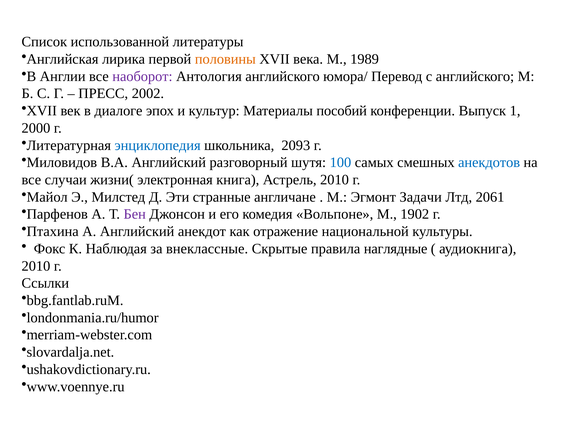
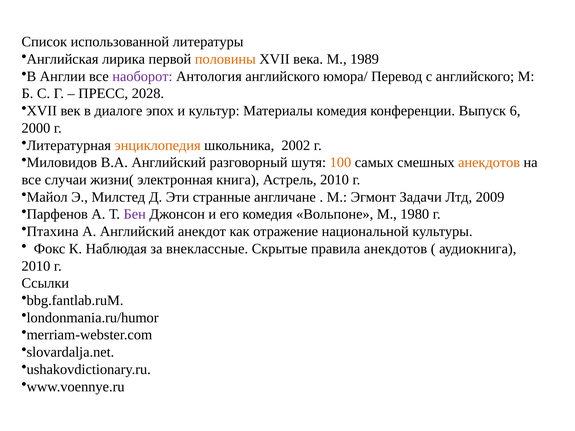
2002: 2002 -> 2028
Материалы пособий: пособий -> комедия
1: 1 -> 6
энциклопедия colour: blue -> orange
2093: 2093 -> 2002
100 colour: blue -> orange
анекдотов at (489, 163) colour: blue -> orange
2061: 2061 -> 2009
1902: 1902 -> 1980
правила наглядные: наглядные -> анекдотов
